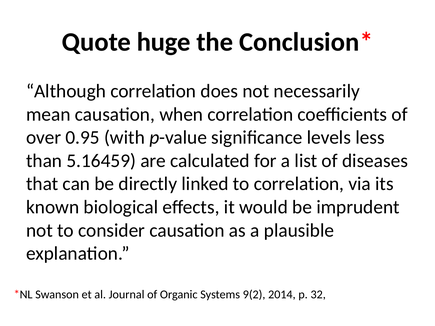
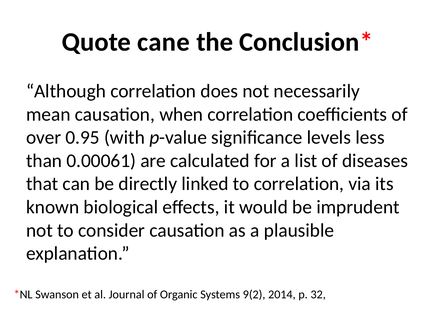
huge: huge -> cane
5.16459: 5.16459 -> 0.00061
